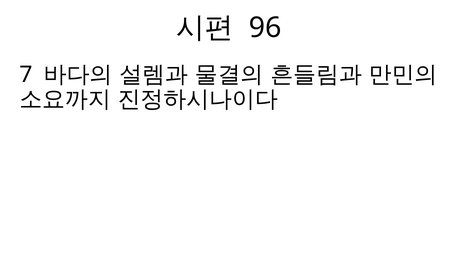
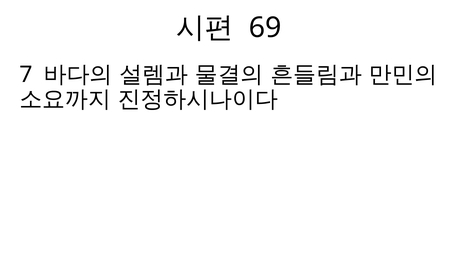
96: 96 -> 69
